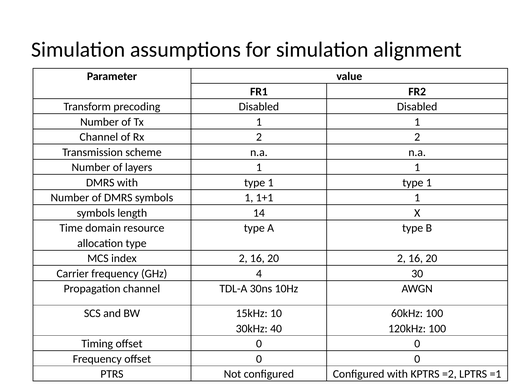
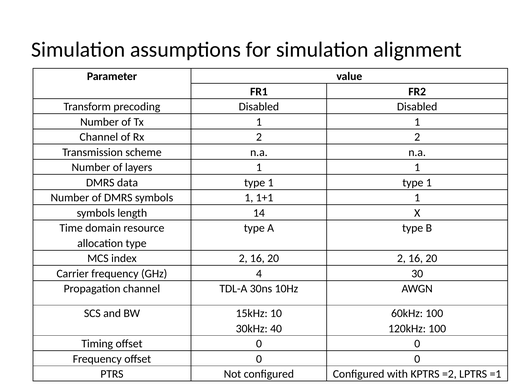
DMRS with: with -> data
